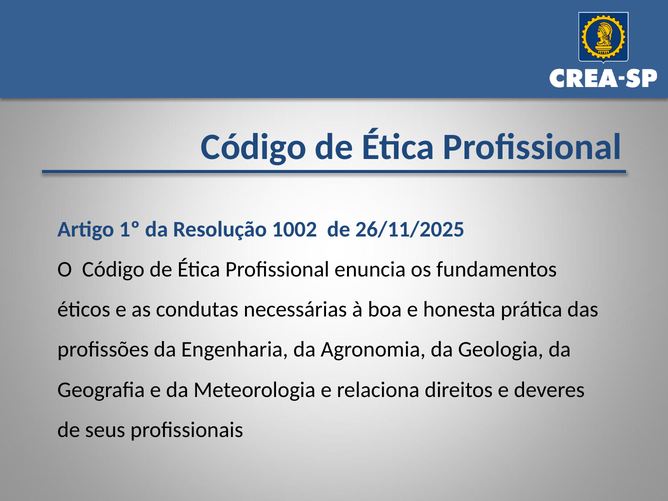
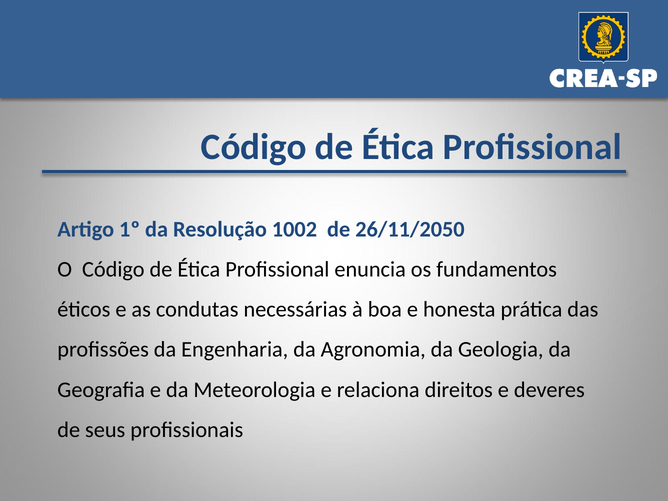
26/11/2025: 26/11/2025 -> 26/11/2050
